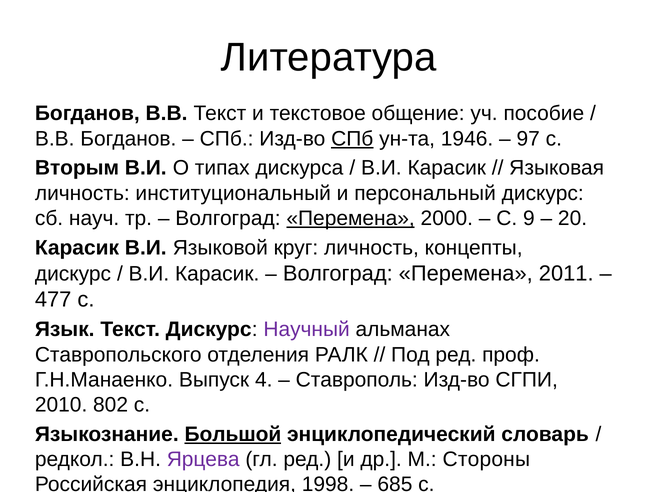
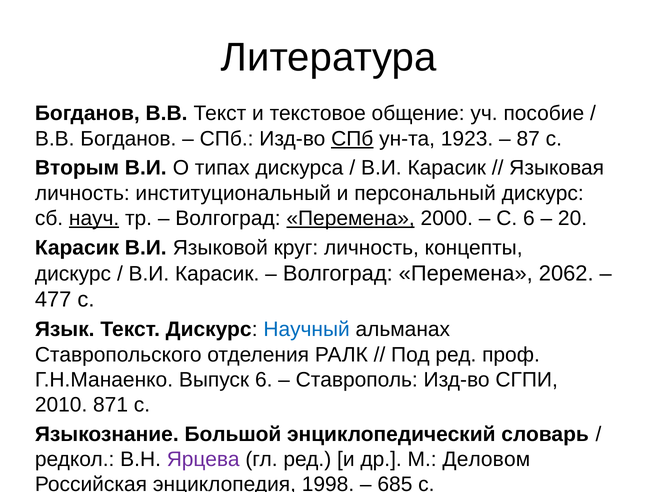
1946: 1946 -> 1923
97: 97 -> 87
науч underline: none -> present
С 9: 9 -> 6
2011: 2011 -> 2062
Научный colour: purple -> blue
Выпуск 4: 4 -> 6
802: 802 -> 871
Большой underline: present -> none
Стороны: Стороны -> Деловом
